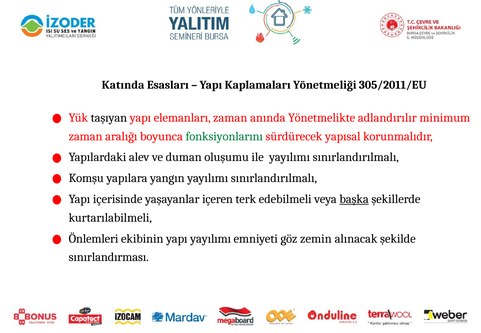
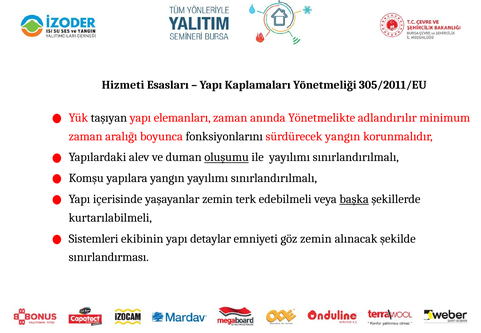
Katında: Katında -> Hizmeti
fonksiyonlarını colour: green -> black
sürdürecek yapısal: yapısal -> yangın
oluşumu underline: none -> present
yaşayanlar içeren: içeren -> zemin
Önlemleri: Önlemleri -> Sistemleri
yapı yayılımı: yayılımı -> detaylar
